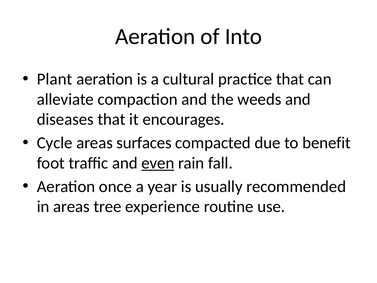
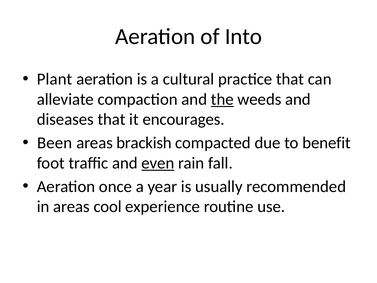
the underline: none -> present
Cycle: Cycle -> Been
surfaces: surfaces -> brackish
tree: tree -> cool
